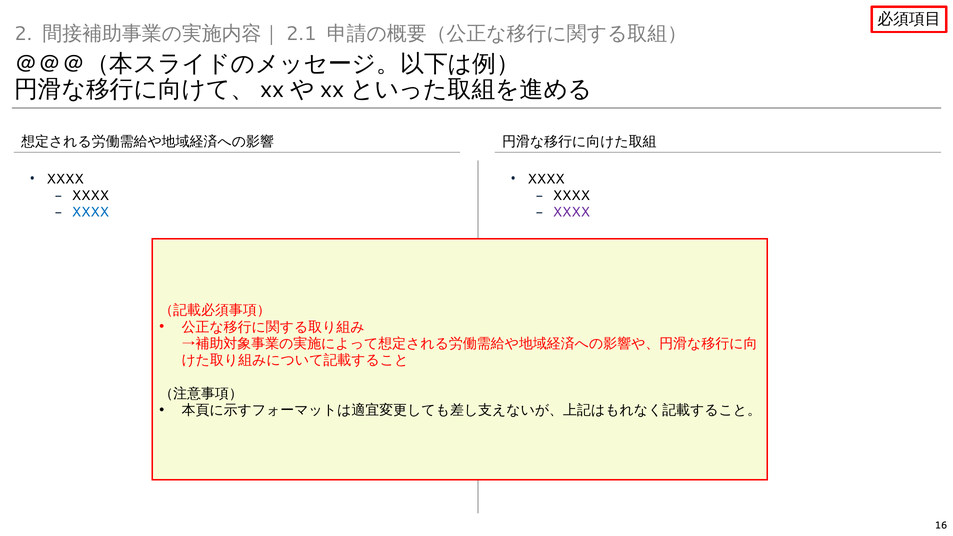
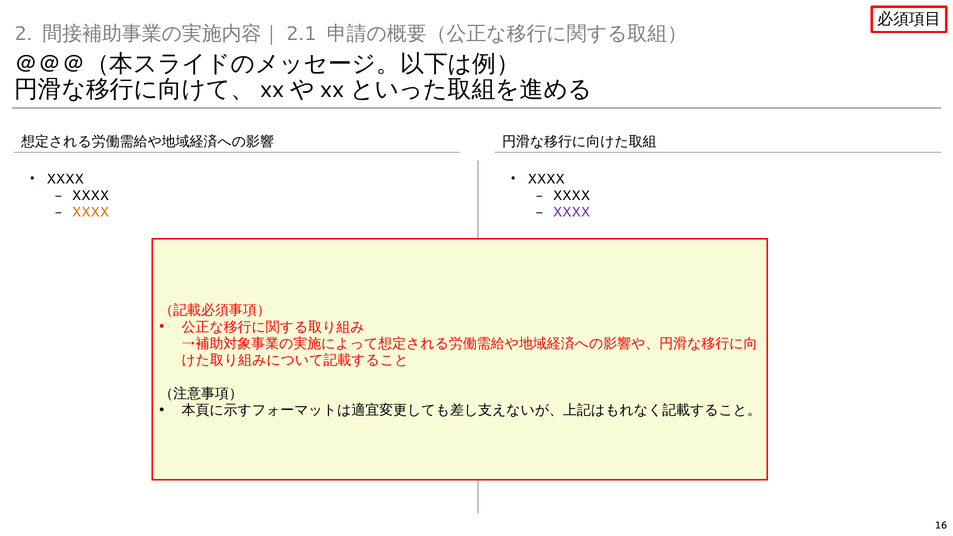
XXXX at (90, 212) colour: blue -> orange
